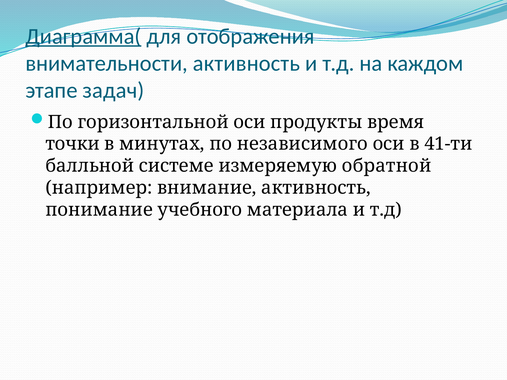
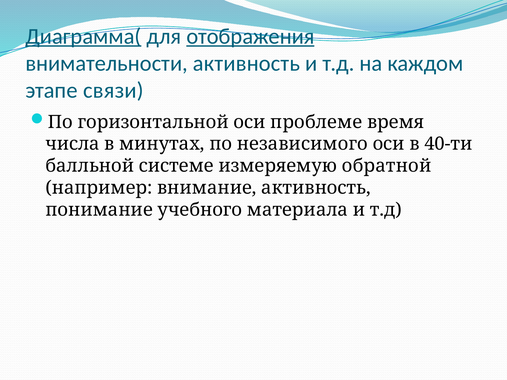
отображения underline: none -> present
задач: задач -> связи
продукты: продукты -> проблеме
точки: точки -> числа
41-ти: 41-ти -> 40-ти
